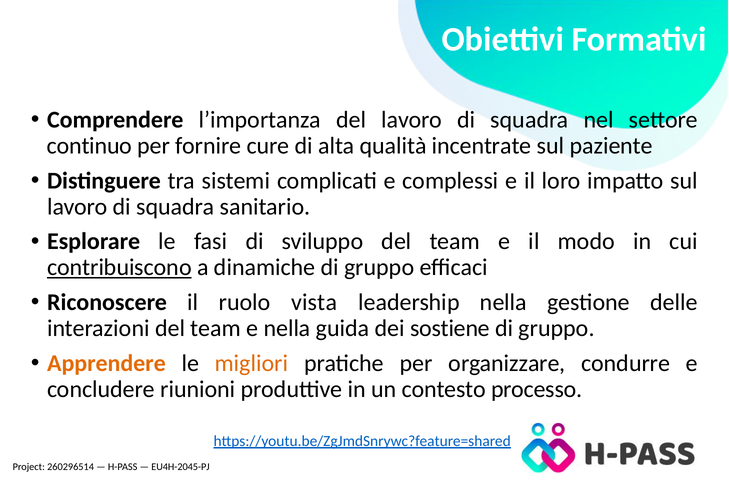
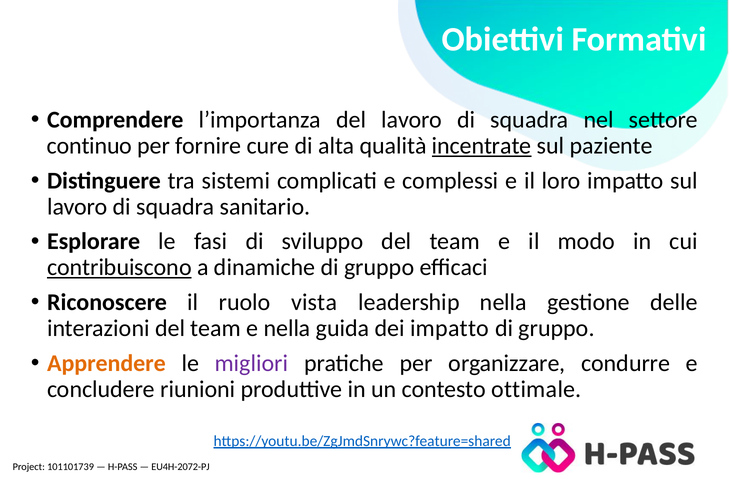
incentrate underline: none -> present
dei sostiene: sostiene -> impatto
migliori colour: orange -> purple
processo: processo -> ottimale
260296514: 260296514 -> 101101739
EU4H-2045-PJ: EU4H-2045-PJ -> EU4H-2072-PJ
